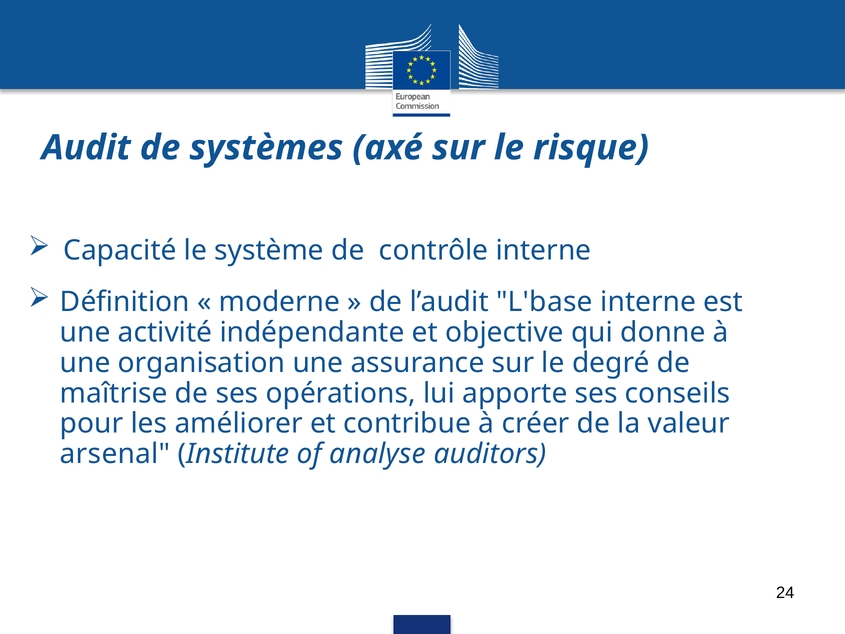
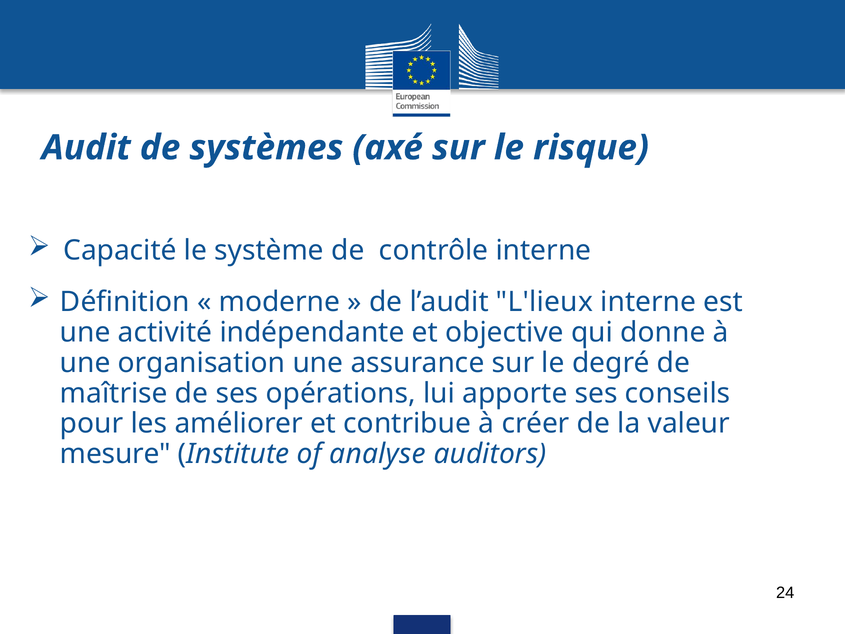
L'base: L'base -> L'lieux
arsenal: arsenal -> mesure
